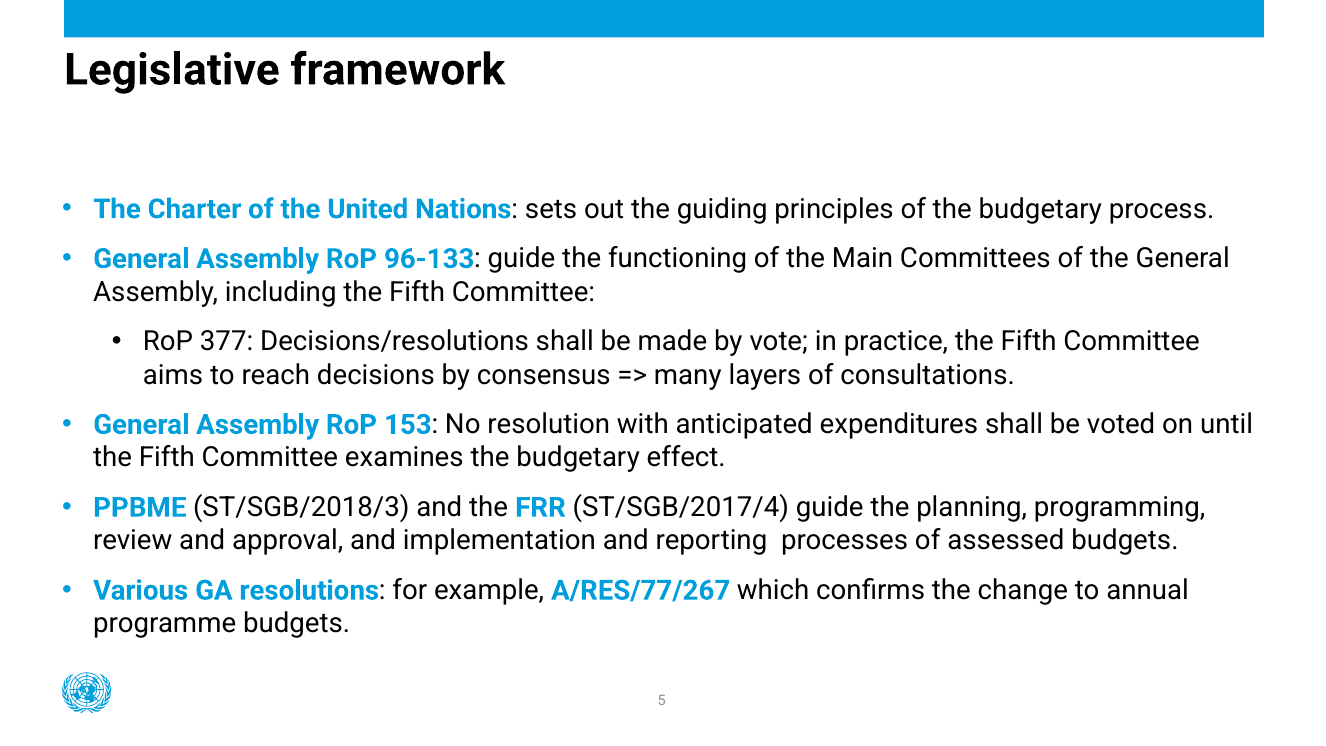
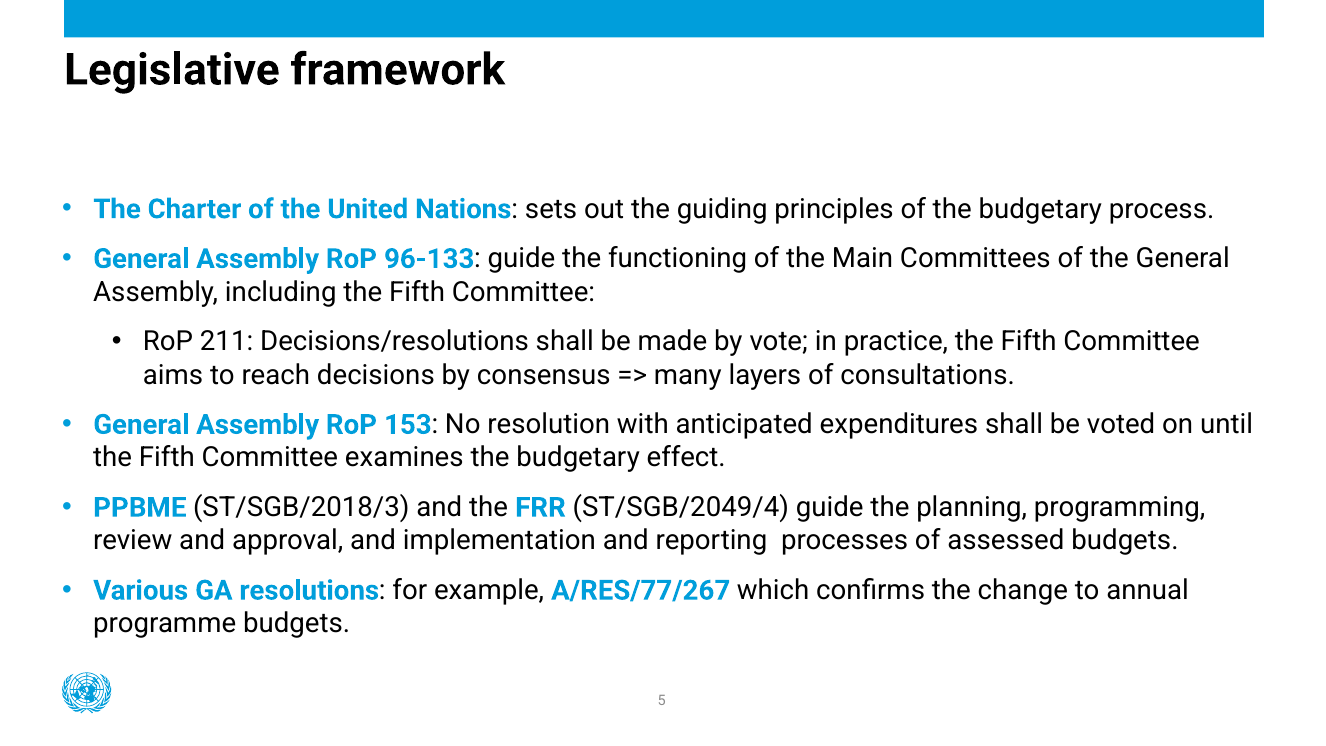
377: 377 -> 211
ST/SGB/2017/4: ST/SGB/2017/4 -> ST/SGB/2049/4
